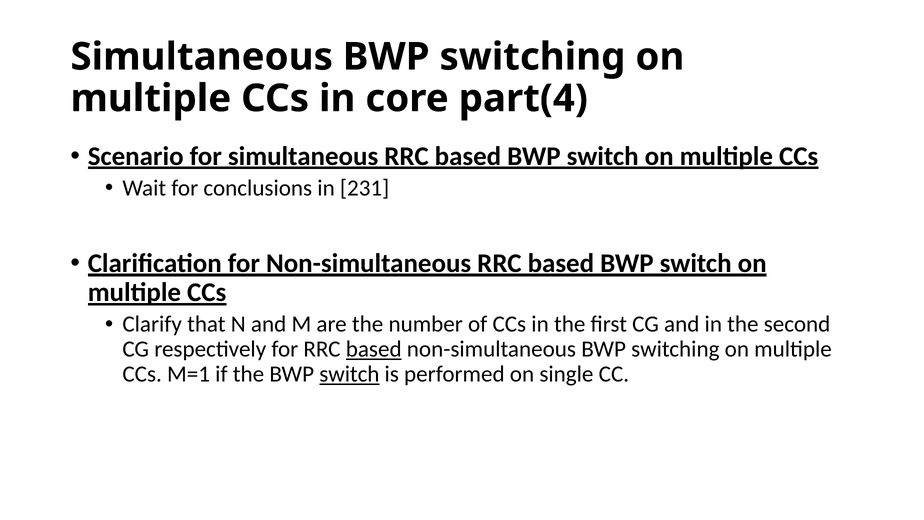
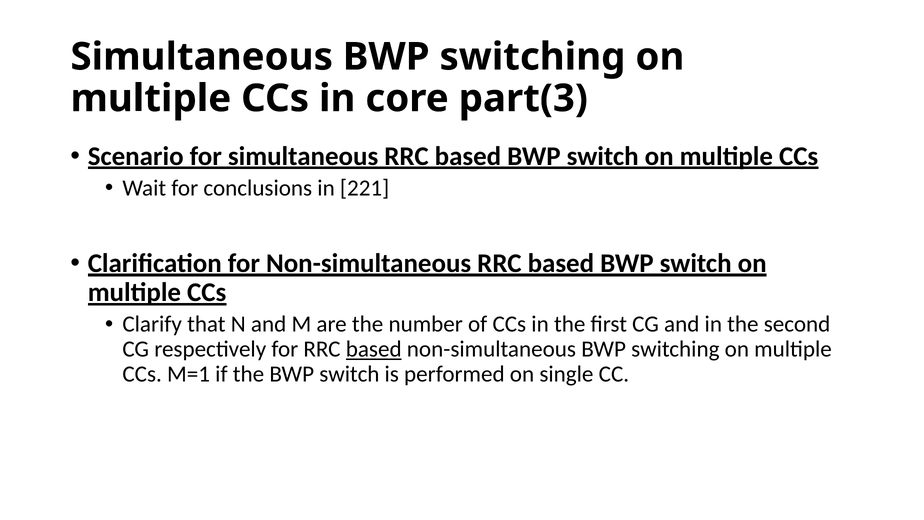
part(4: part(4 -> part(3
231: 231 -> 221
switch at (349, 374) underline: present -> none
